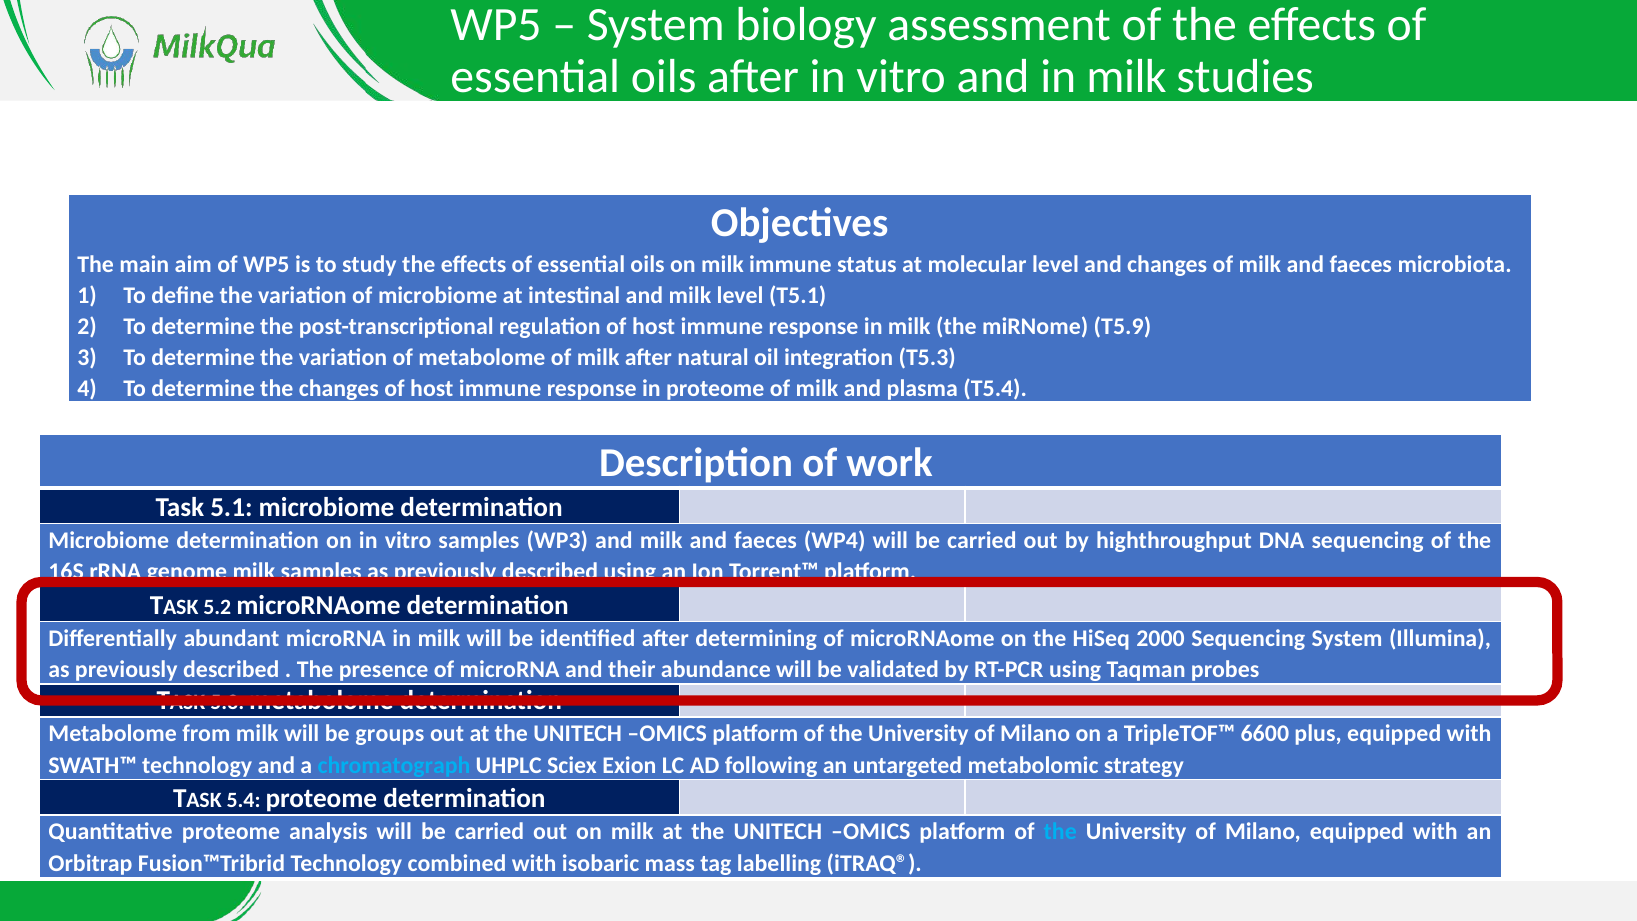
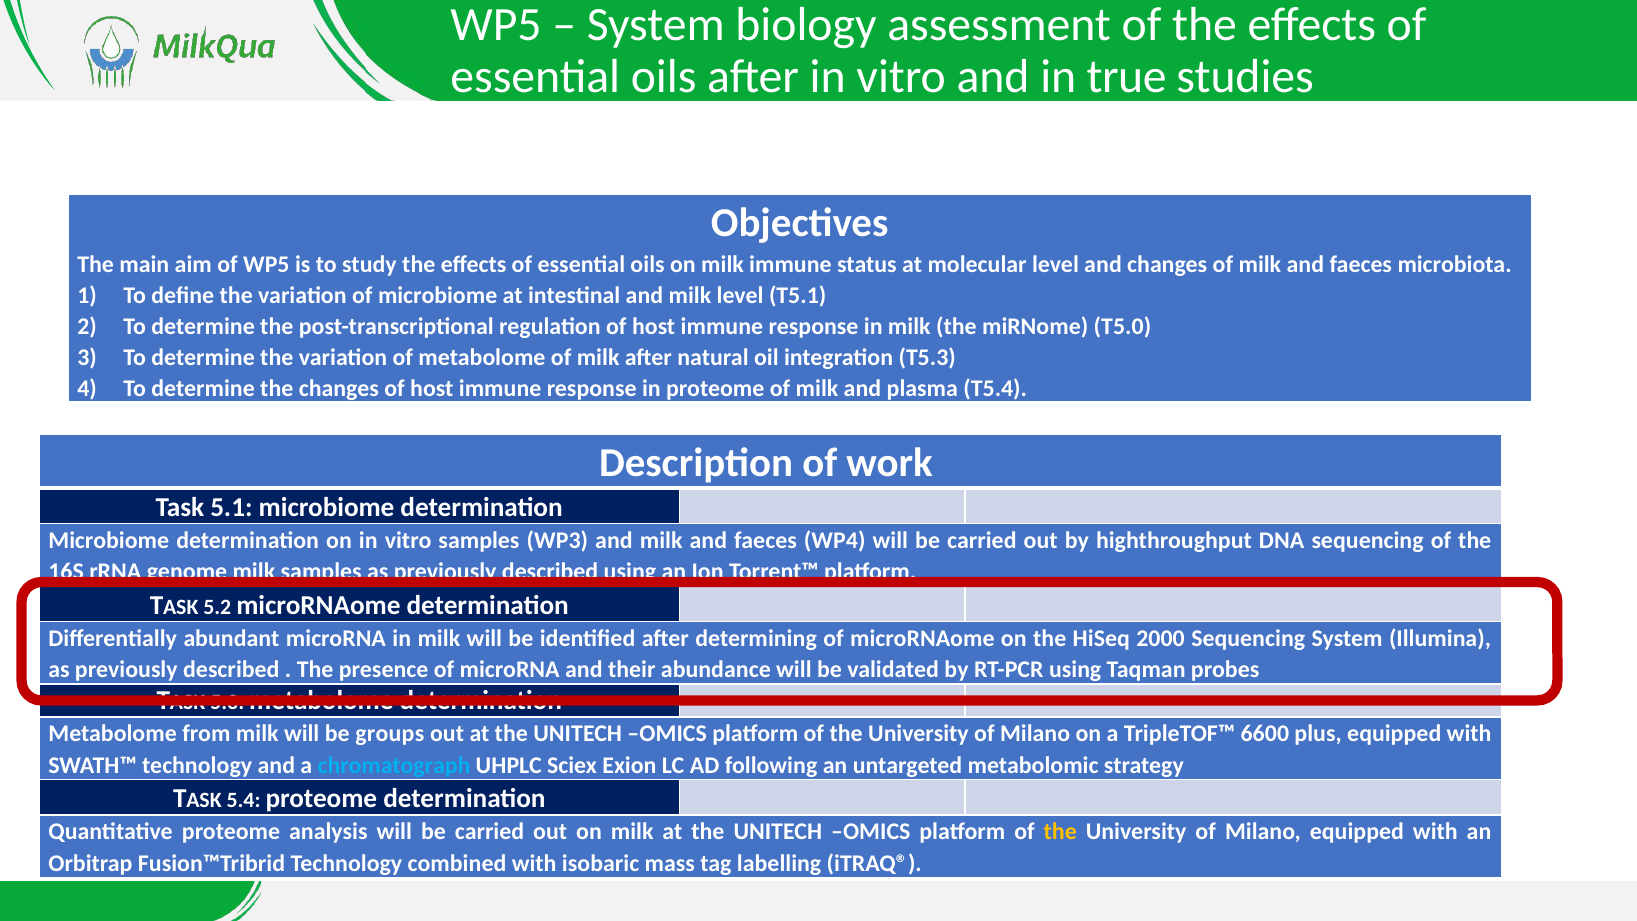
and in milk: milk -> true
T5.9: T5.9 -> T5.0
the at (1060, 832) colour: light blue -> yellow
